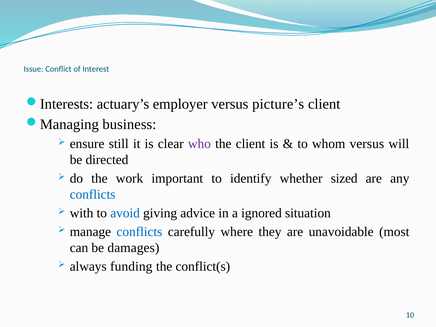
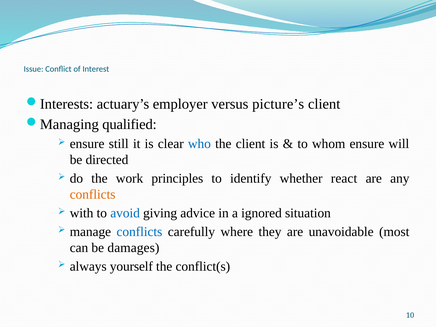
business: business -> qualified
who colour: purple -> blue
whom versus: versus -> ensure
important: important -> principles
sized: sized -> react
conflicts at (93, 194) colour: blue -> orange
funding: funding -> yourself
